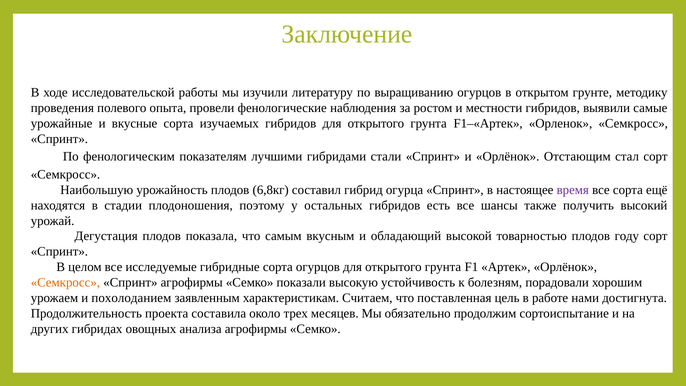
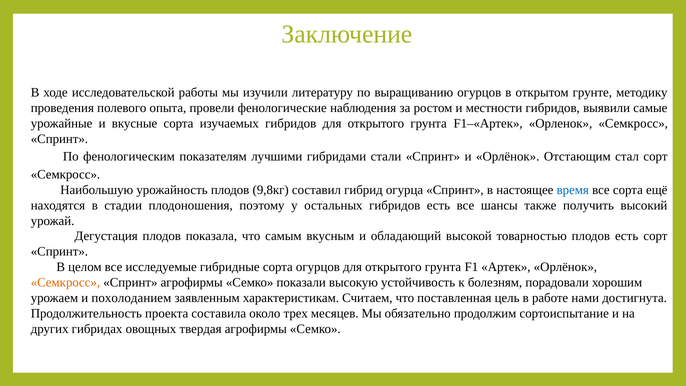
6,8кг: 6,8кг -> 9,8кг
время colour: purple -> blue
плодов году: году -> есть
анализа: анализа -> твердая
